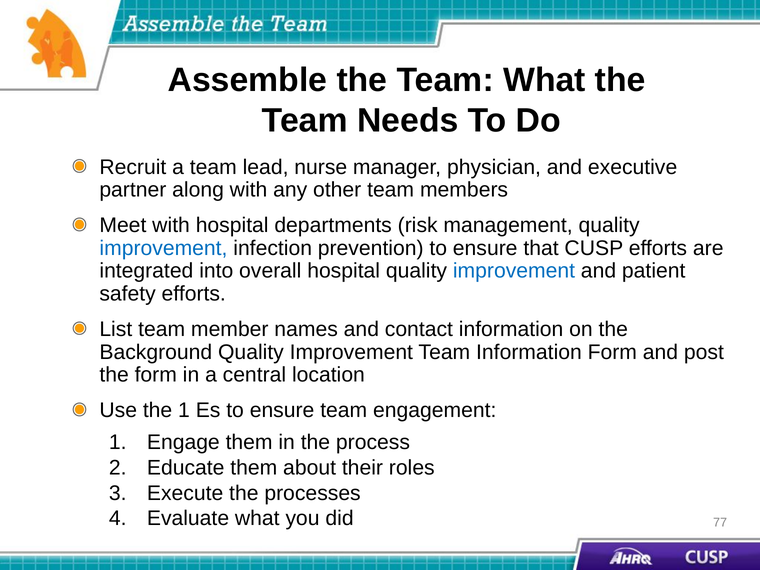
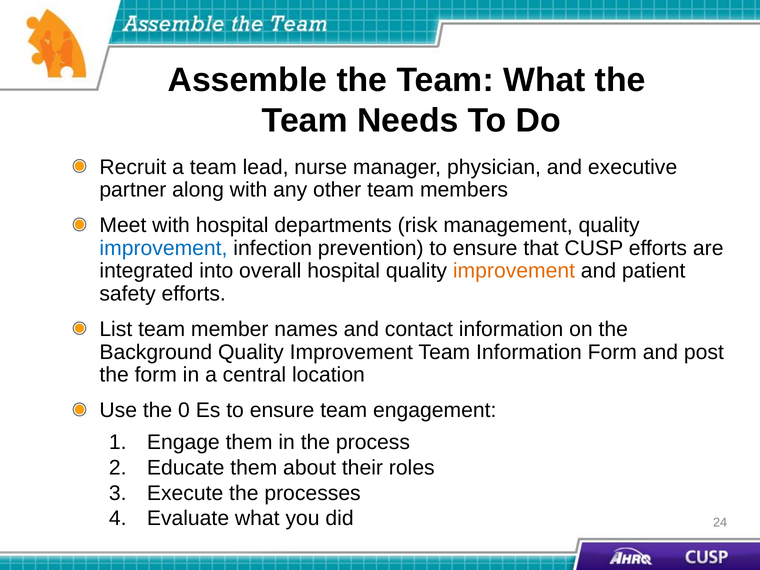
improvement at (514, 271) colour: blue -> orange
the 1: 1 -> 0
77: 77 -> 24
